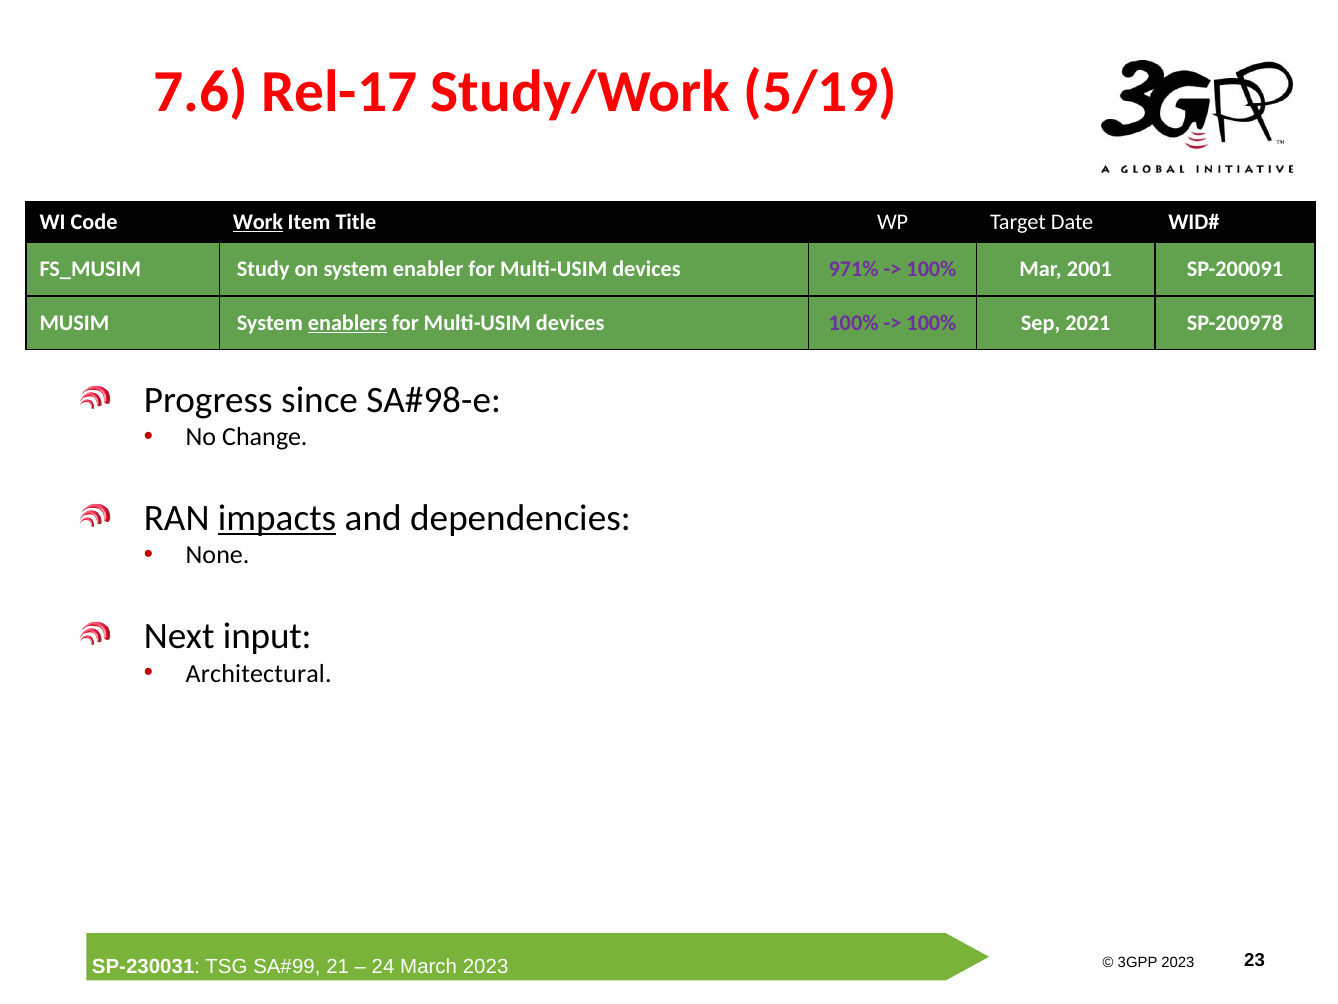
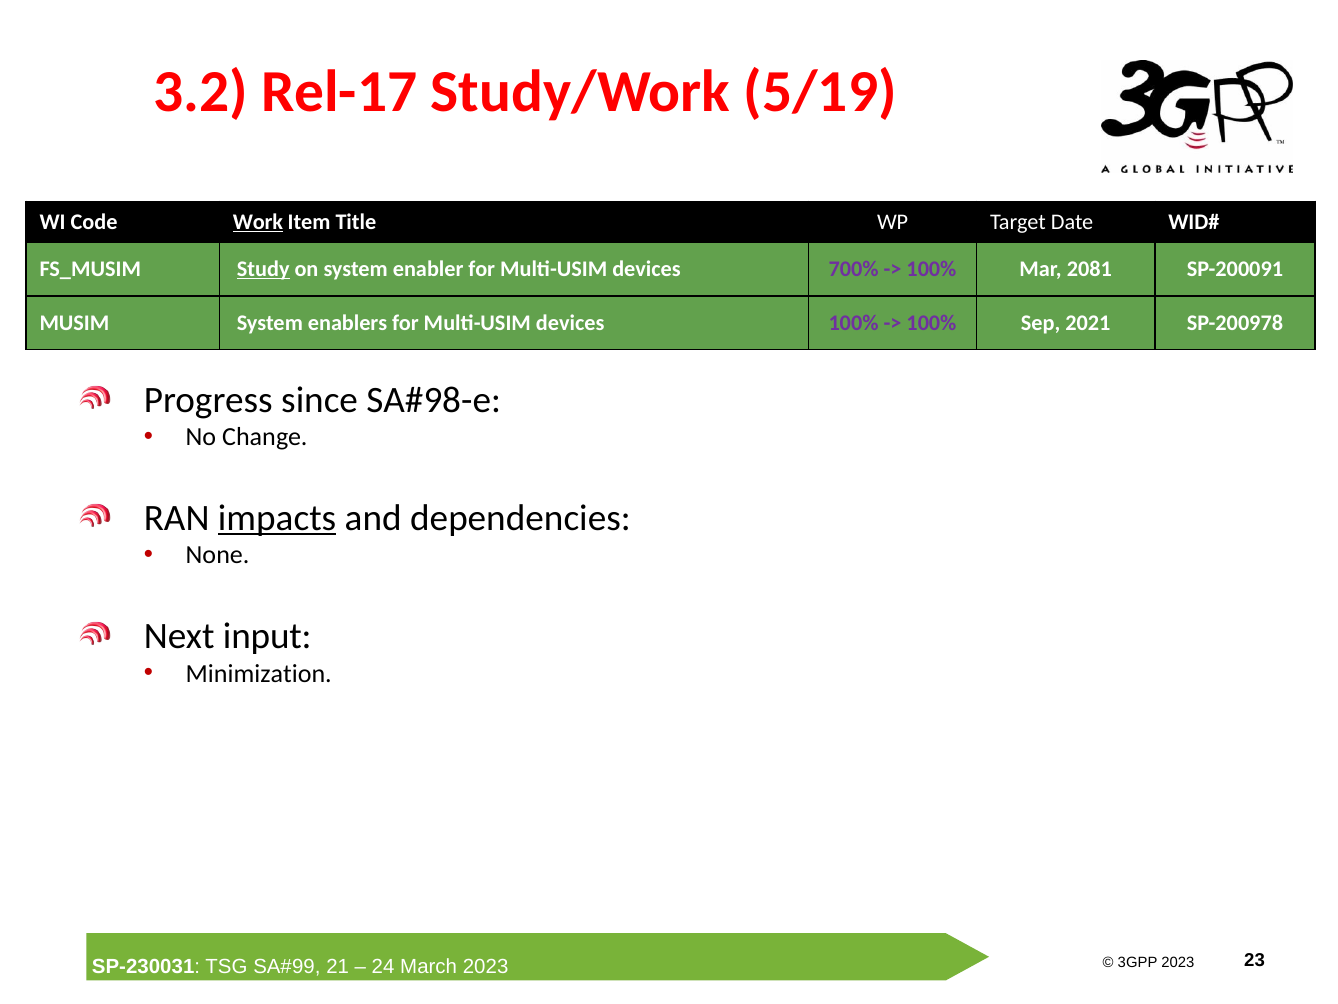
7.6: 7.6 -> 3.2
Study underline: none -> present
971%: 971% -> 700%
2001: 2001 -> 2081
enablers underline: present -> none
Architectural: Architectural -> Minimization
